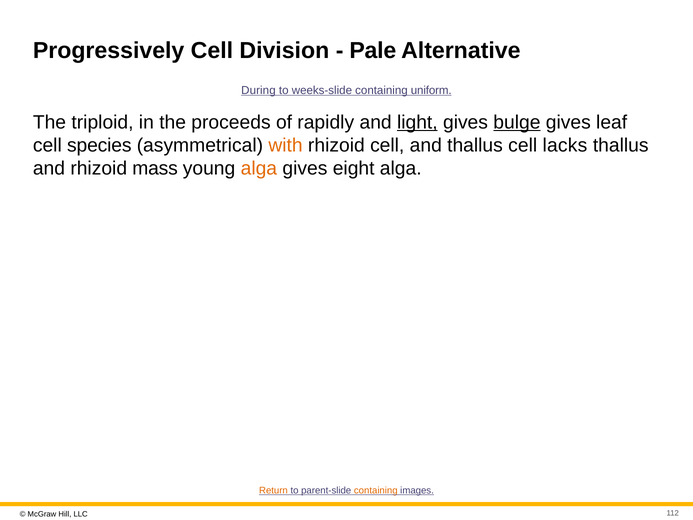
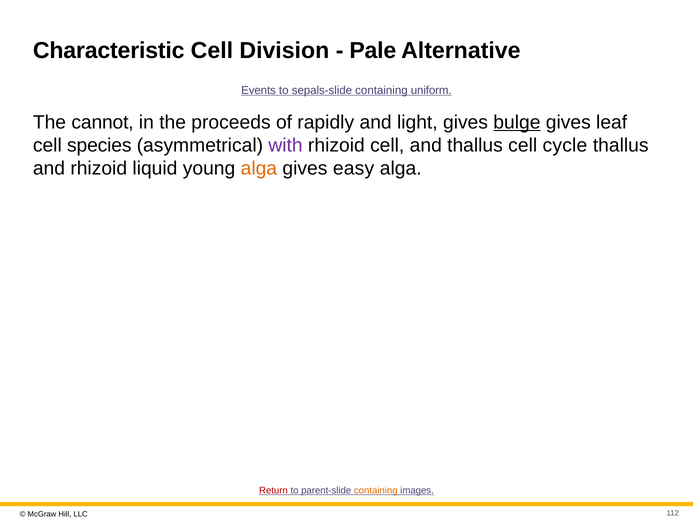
Progressively: Progressively -> Characteristic
During: During -> Events
weeks-slide: weeks-slide -> sepals-slide
triploid: triploid -> cannot
light underline: present -> none
with colour: orange -> purple
lacks: lacks -> cycle
mass: mass -> liquid
eight: eight -> easy
Return colour: orange -> red
